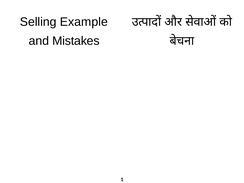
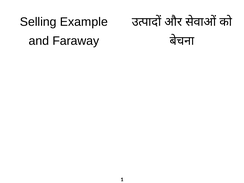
Mistakes: Mistakes -> Faraway
